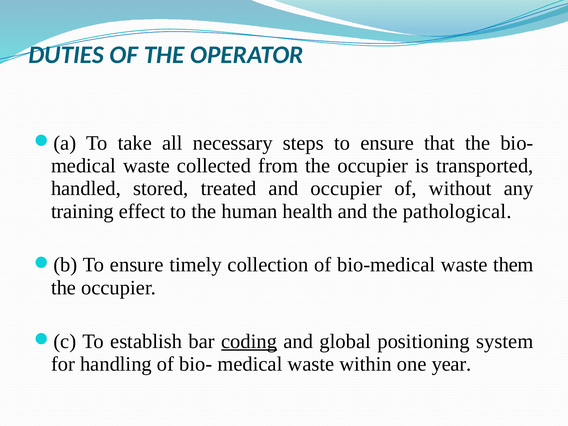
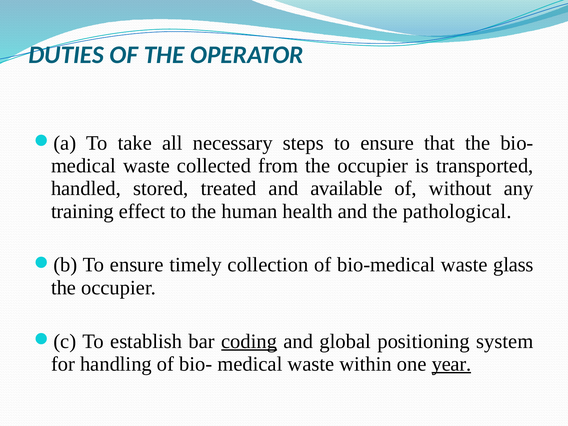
and occupier: occupier -> available
them: them -> glass
year underline: none -> present
